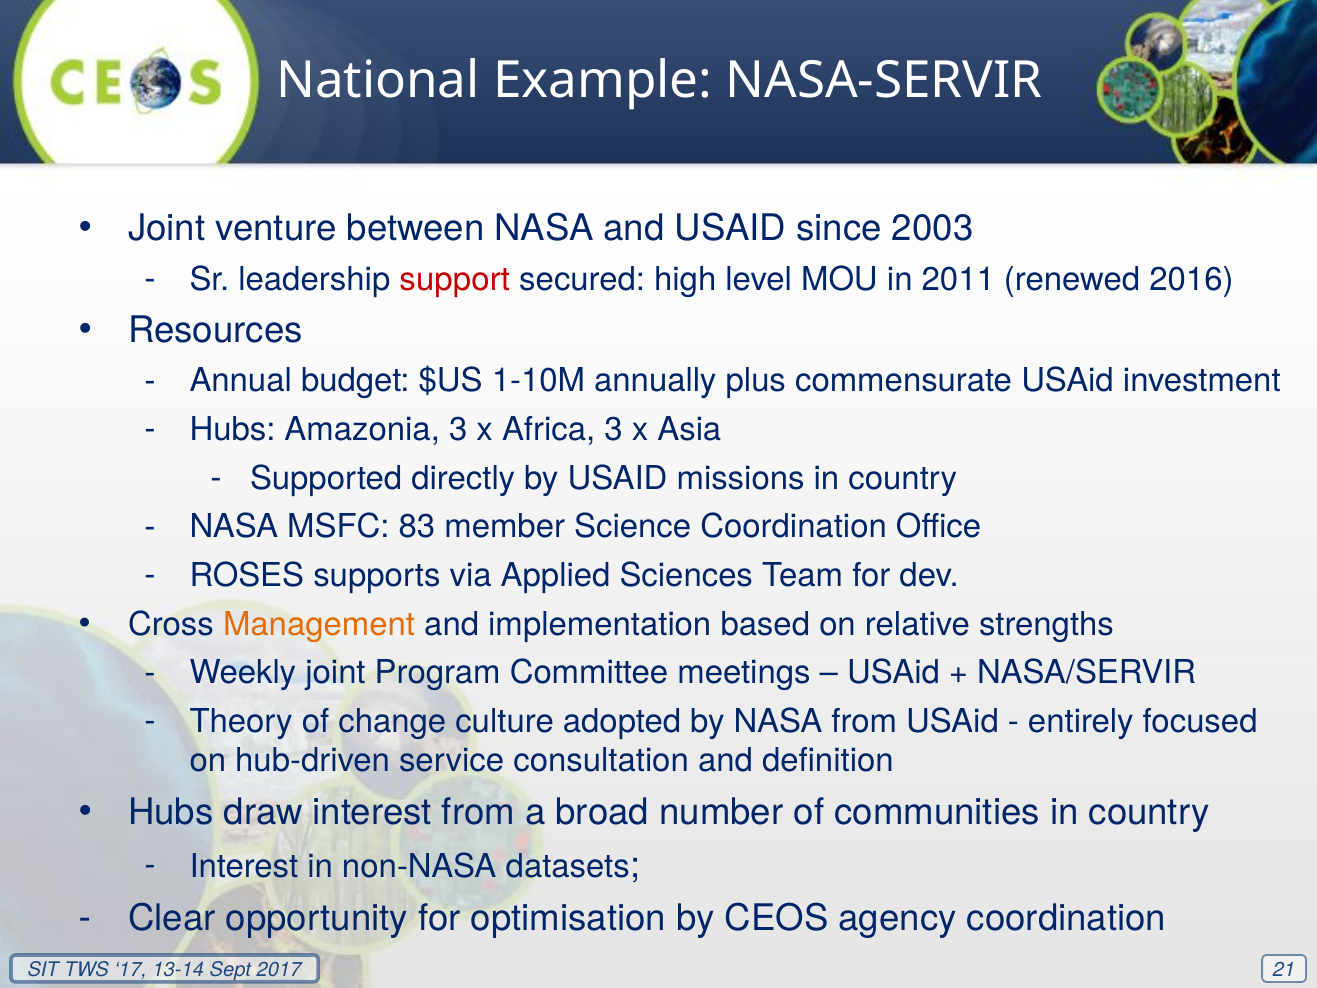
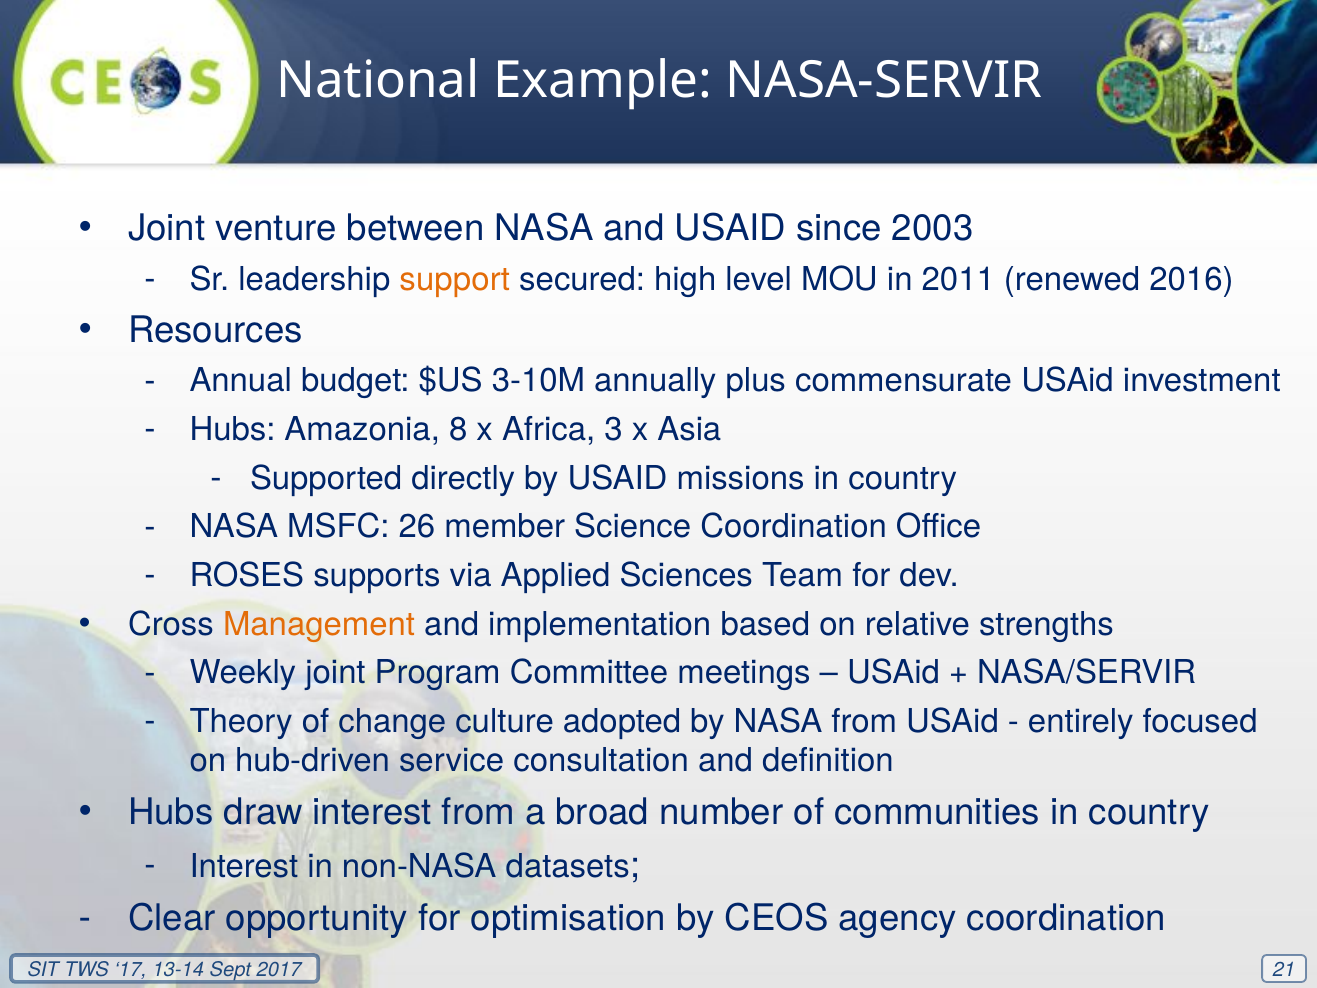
support colour: red -> orange
1-10M: 1-10M -> 3-10M
Amazonia 3: 3 -> 8
83: 83 -> 26
